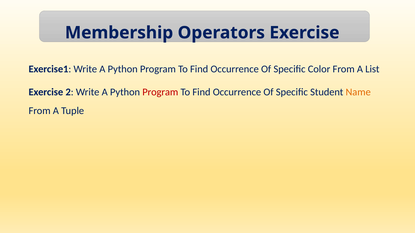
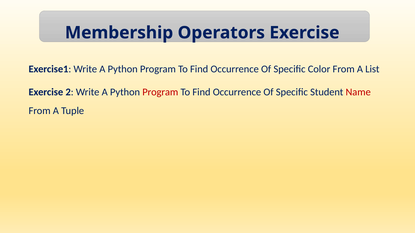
Name colour: orange -> red
